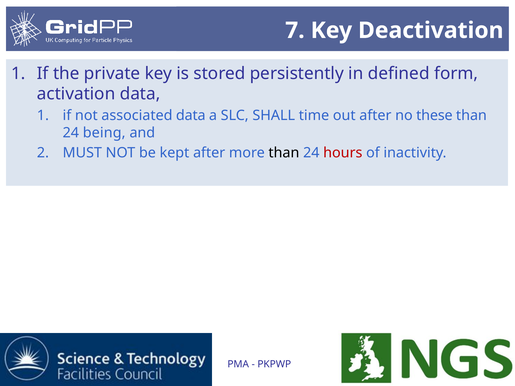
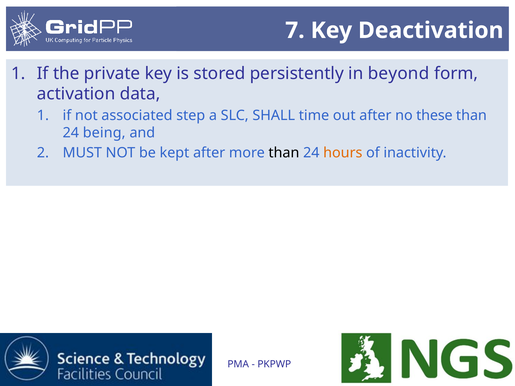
defined: defined -> beyond
associated data: data -> step
hours colour: red -> orange
